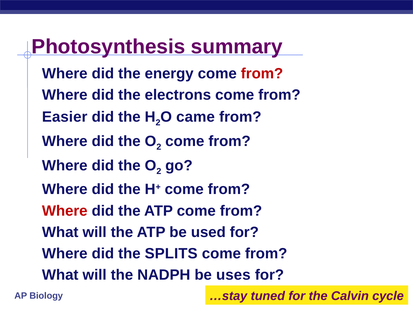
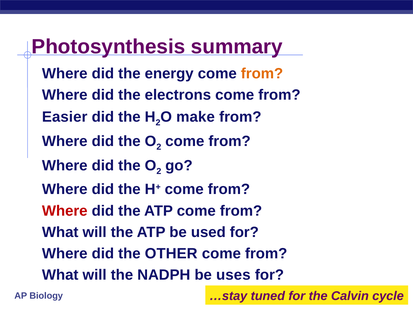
from at (262, 74) colour: red -> orange
came: came -> make
SPLITS: SPLITS -> OTHER
